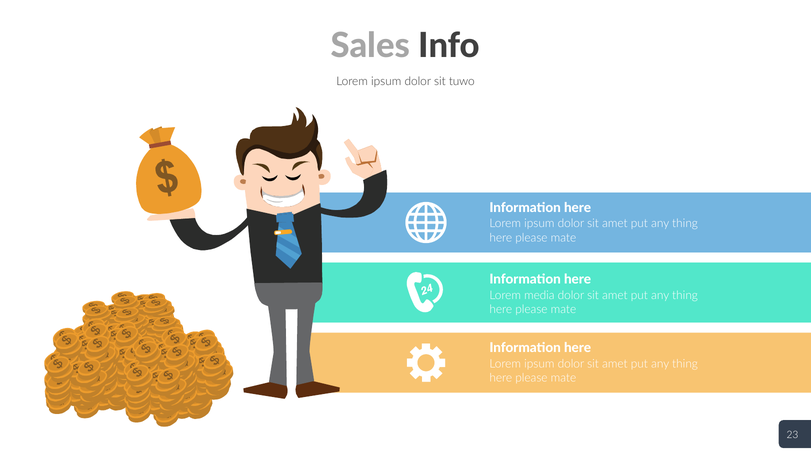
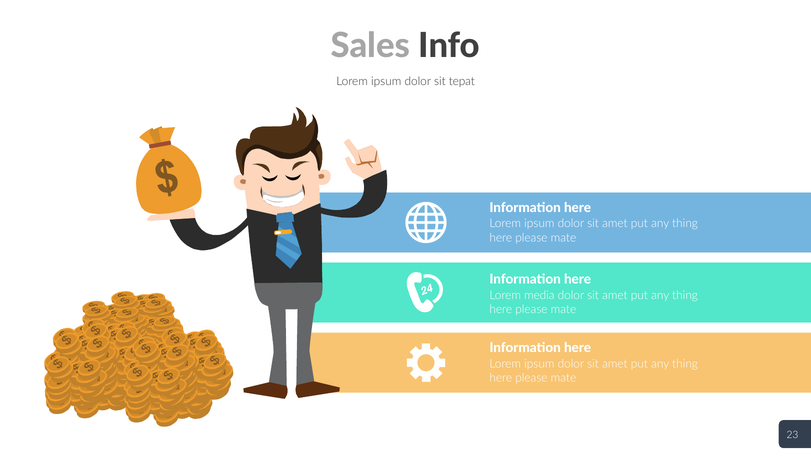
tuwo: tuwo -> tepat
